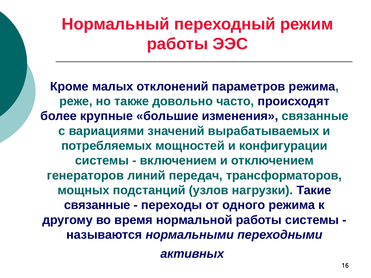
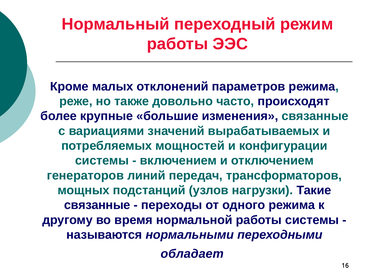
активных: активных -> обладает
